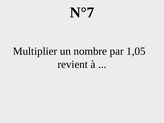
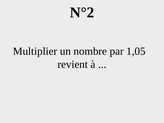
N°7: N°7 -> N°2
